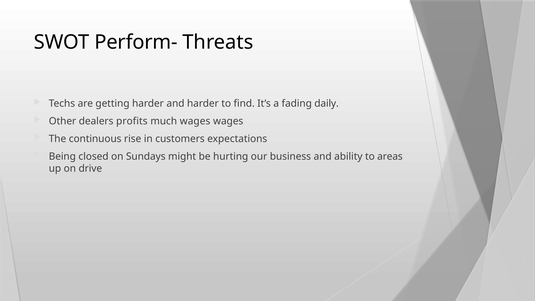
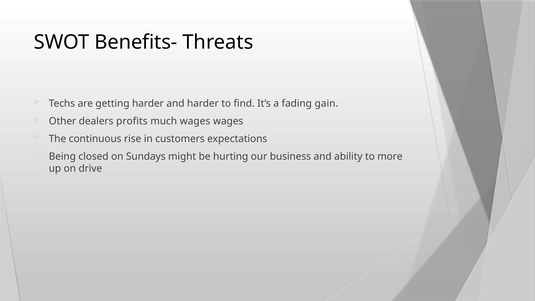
Perform-: Perform- -> Benefits-
daily: daily -> gain
areas: areas -> more
